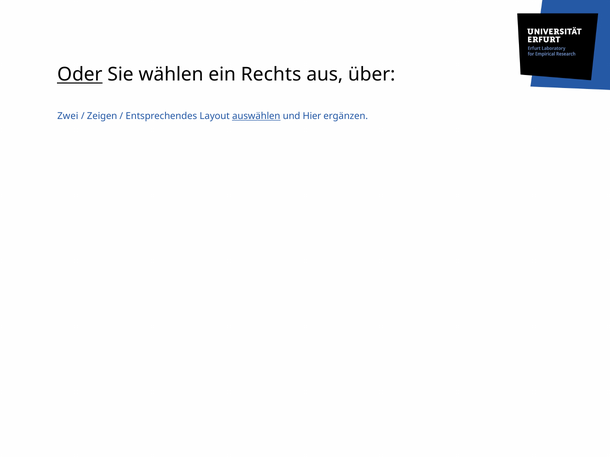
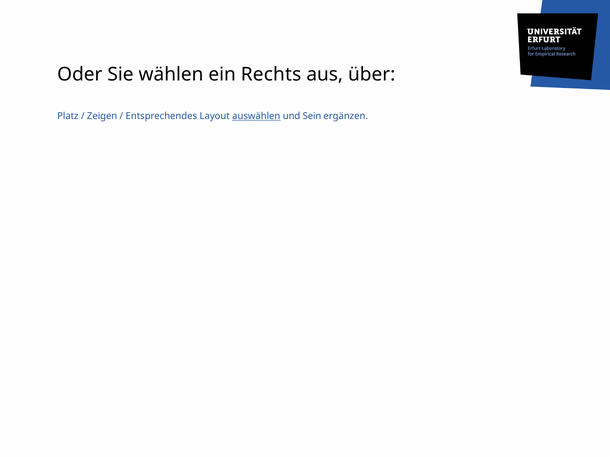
Oder underline: present -> none
Zwei: Zwei -> Platz
Hier: Hier -> Sein
